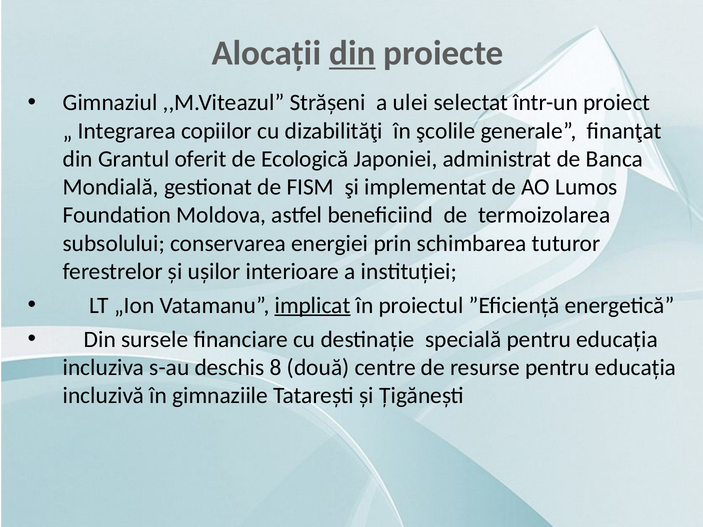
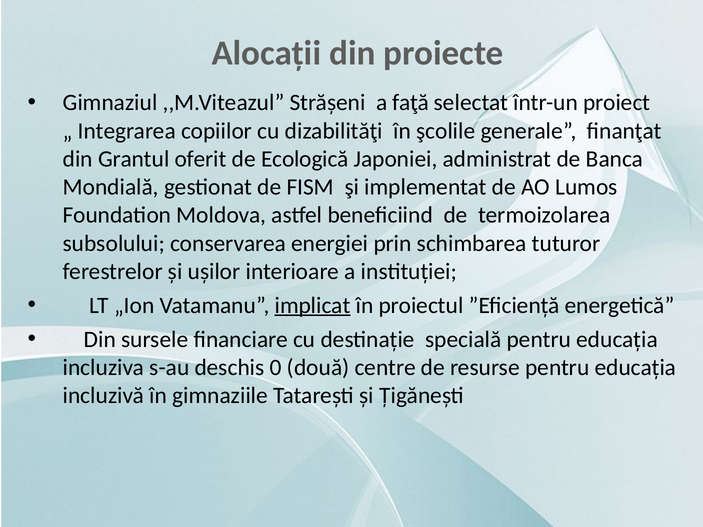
din at (352, 53) underline: present -> none
ulei: ulei -> faţă
8: 8 -> 0
